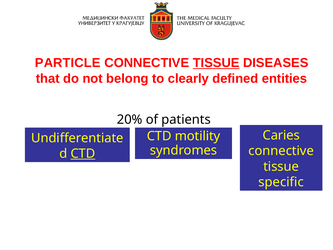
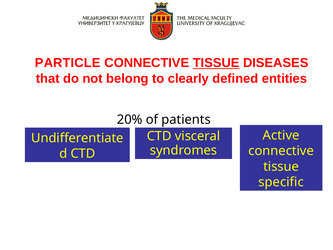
Caries: Caries -> Active
motility: motility -> visceral
CTD at (83, 153) underline: present -> none
